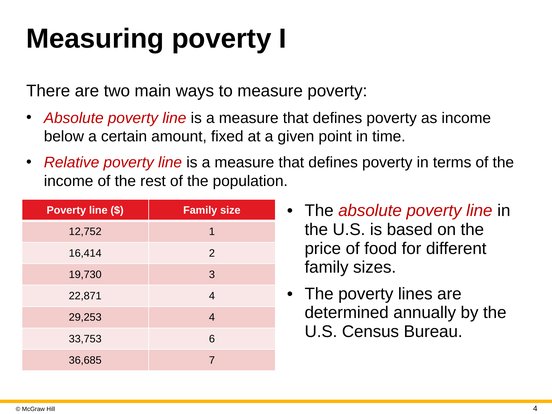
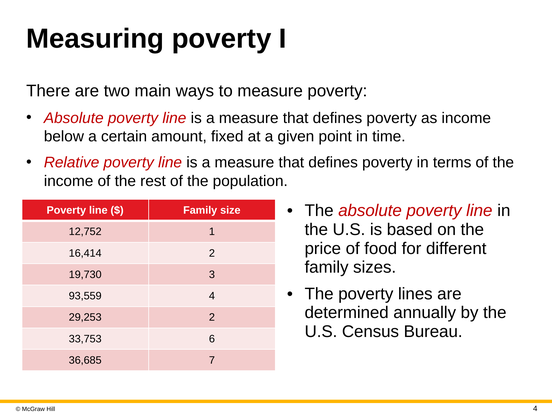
22,871: 22,871 -> 93,559
29,253 4: 4 -> 2
